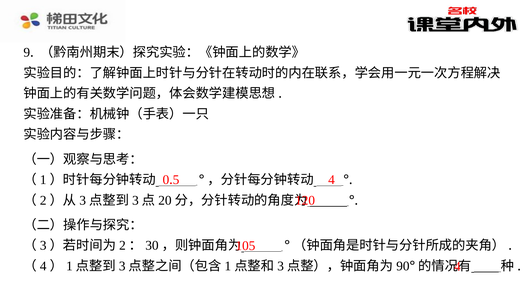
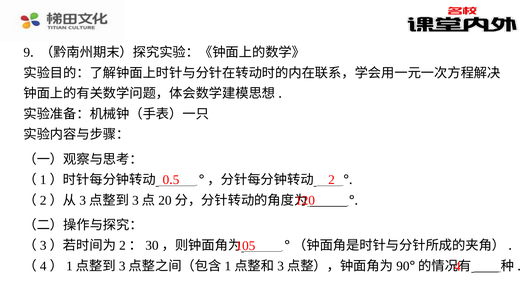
4 at (332, 180): 4 -> 2
